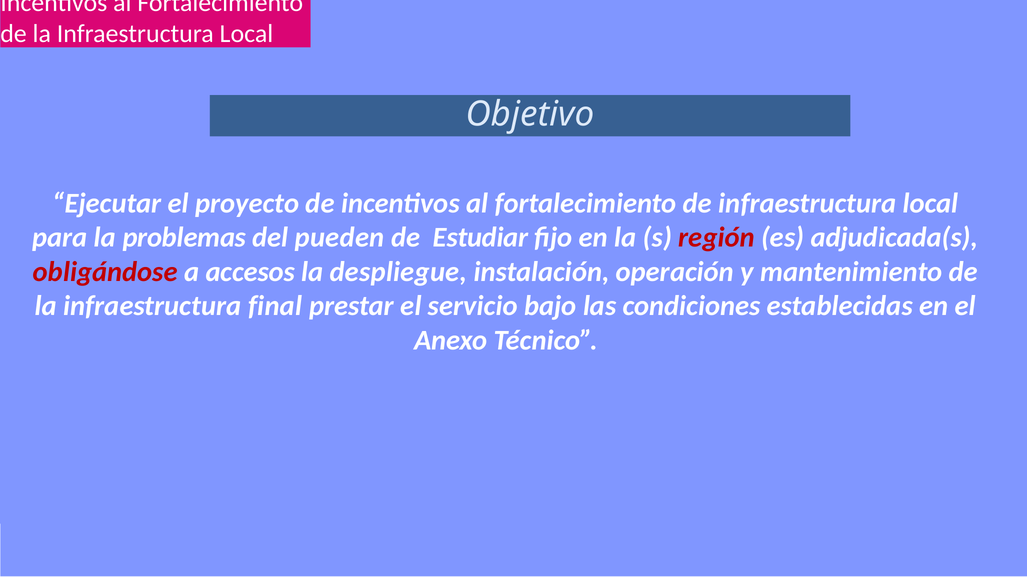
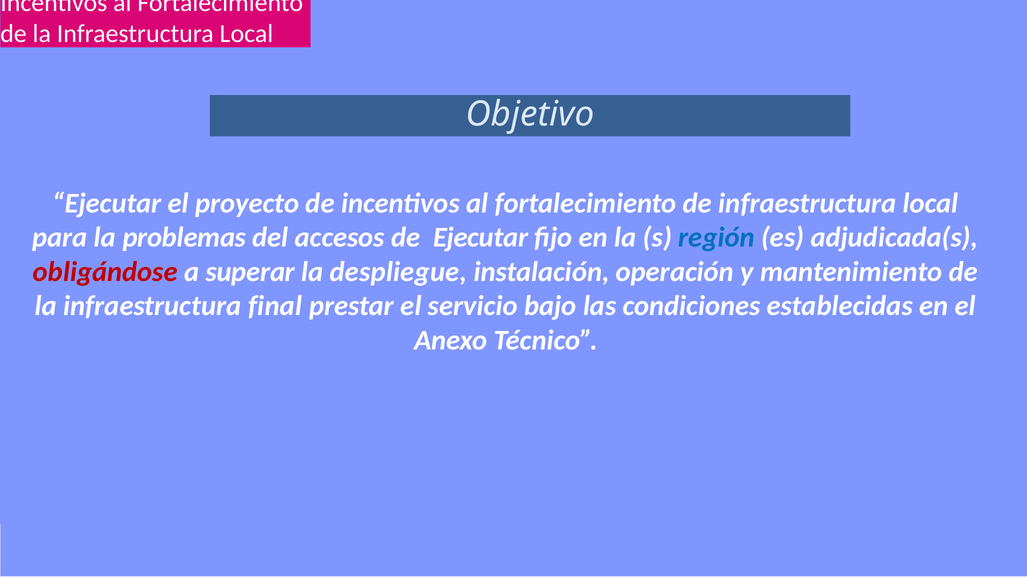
pueden: pueden -> accesos
de Estudiar: Estudiar -> Ejecutar
región colour: red -> blue
accesos: accesos -> superar
